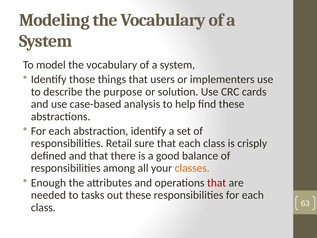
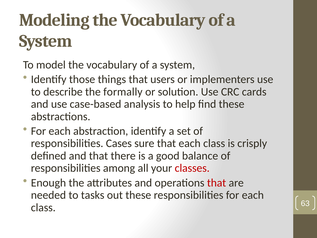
purpose: purpose -> formally
Retail: Retail -> Cases
classes colour: orange -> red
